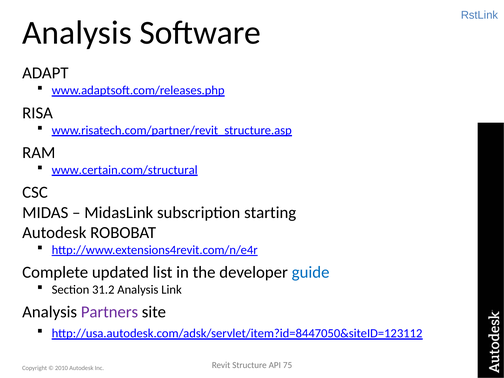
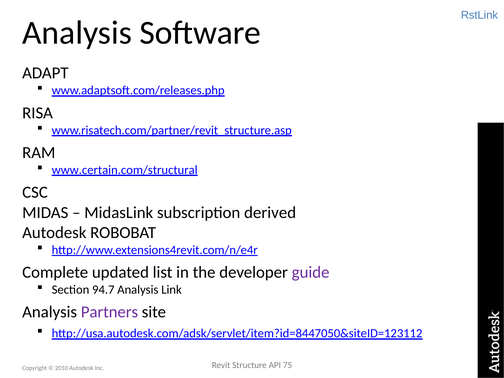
starting: starting -> derived
guide colour: blue -> purple
31.2: 31.2 -> 94.7
